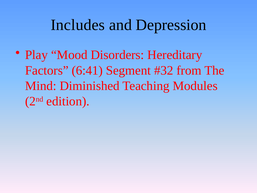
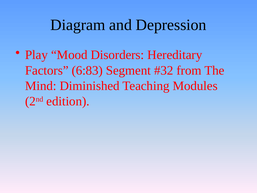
Includes: Includes -> Diagram
6:41: 6:41 -> 6:83
